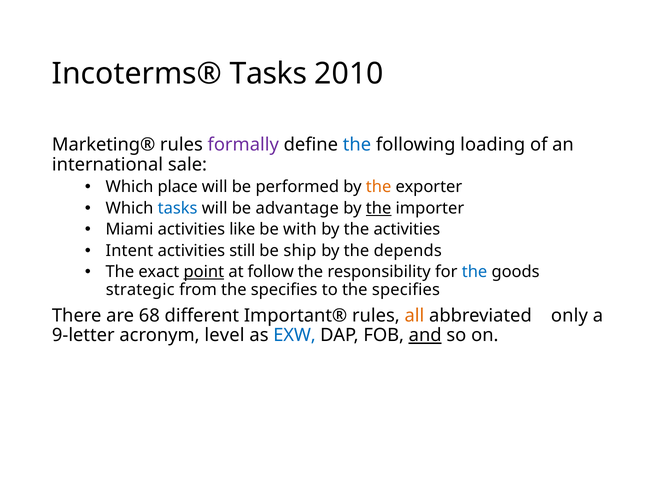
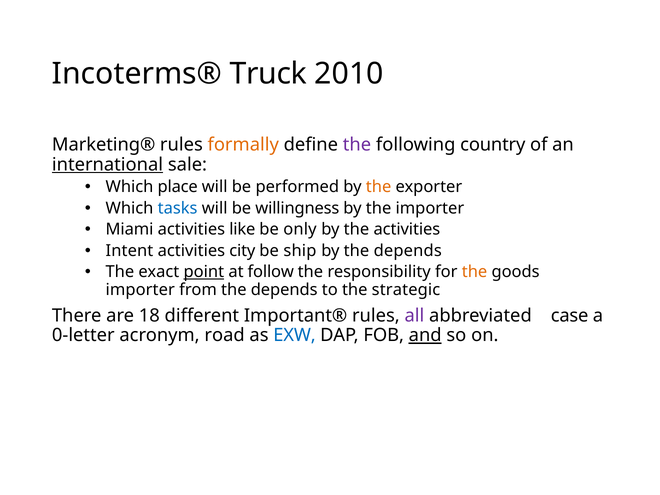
Incoterms® Tasks: Tasks -> Truck
formally colour: purple -> orange
the at (357, 145) colour: blue -> purple
loading: loading -> country
international underline: none -> present
advantage: advantage -> willingness
the at (379, 208) underline: present -> none
with: with -> only
still: still -> city
the at (475, 272) colour: blue -> orange
strategic at (140, 290): strategic -> importer
from the specifies: specifies -> depends
to the specifies: specifies -> strategic
68: 68 -> 18
all colour: orange -> purple
only: only -> case
9-letter: 9-letter -> 0-letter
level: level -> road
